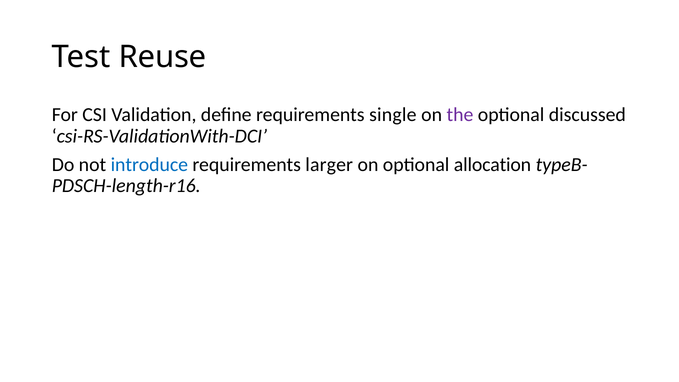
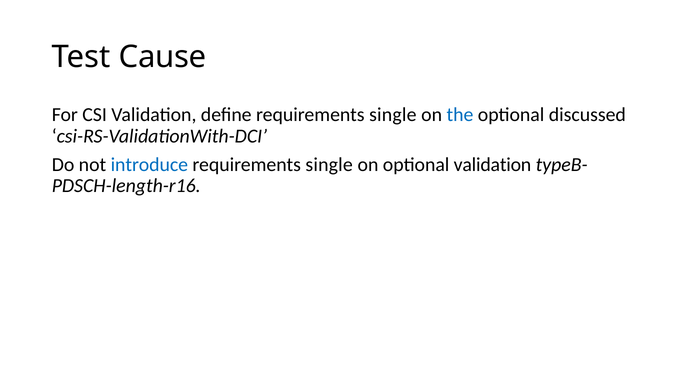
Reuse: Reuse -> Cause
the colour: purple -> blue
larger at (329, 165): larger -> single
optional allocation: allocation -> validation
